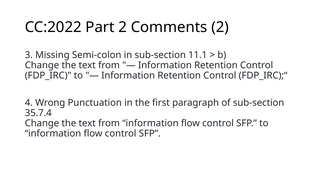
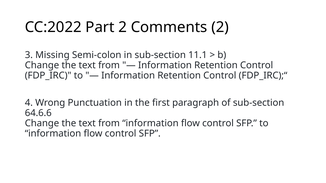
35.7.4: 35.7.4 -> 64.6.6
